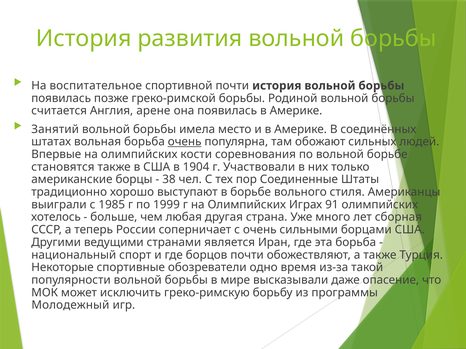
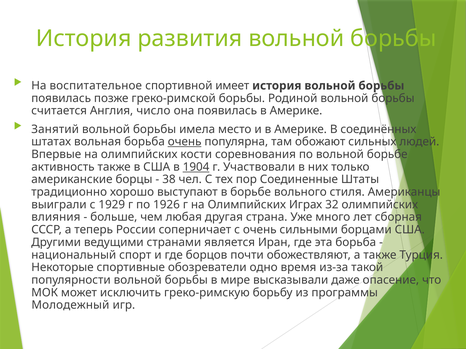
спортивной почти: почти -> имеет
арене: арене -> число
становятся: становятся -> активность
1904 underline: none -> present
1985: 1985 -> 1929
1999: 1999 -> 1926
91: 91 -> 32
хотелось: хотелось -> влияния
